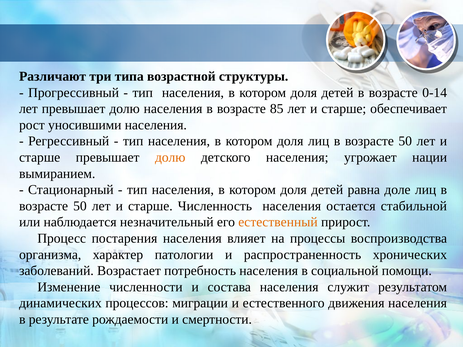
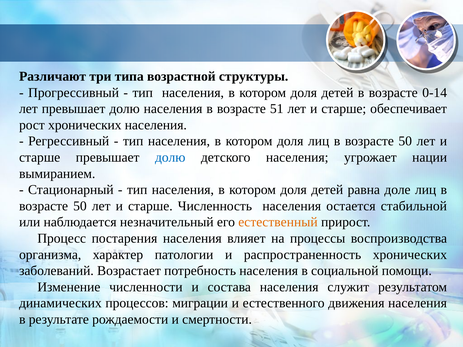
85: 85 -> 51
рост уносившими: уносившими -> хронических
долю at (170, 158) colour: orange -> blue
